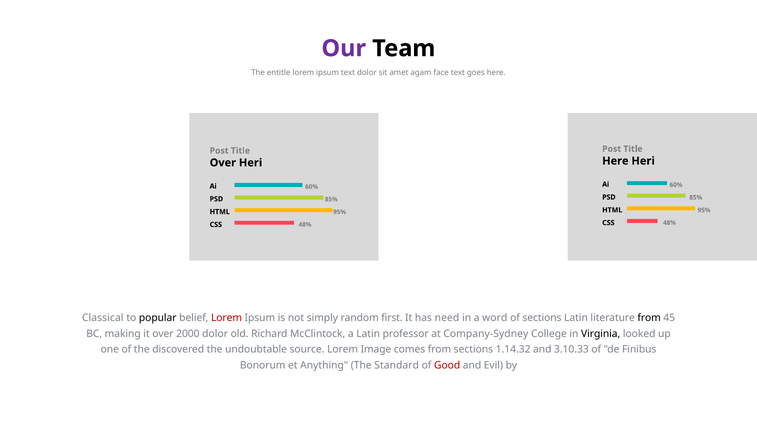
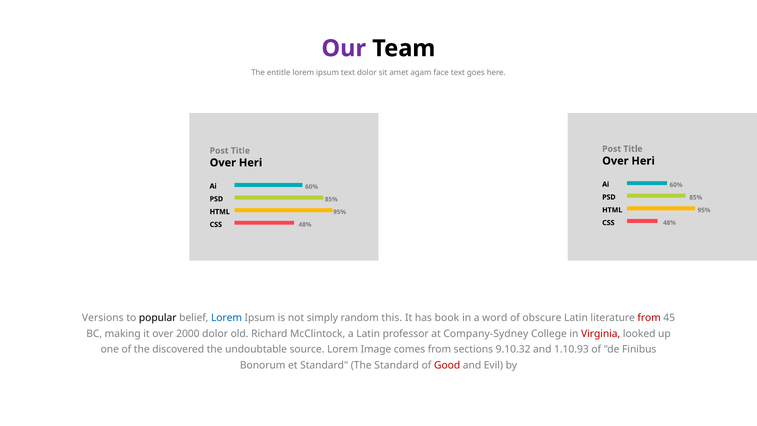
Here at (615, 161): Here -> Over
Classical: Classical -> Versions
Lorem at (226, 318) colour: red -> blue
first: first -> this
need: need -> book
of sections: sections -> obscure
from at (649, 318) colour: black -> red
Virginia colour: black -> red
1.14.32: 1.14.32 -> 9.10.32
3.10.33: 3.10.33 -> 1.10.93
et Anything: Anything -> Standard
